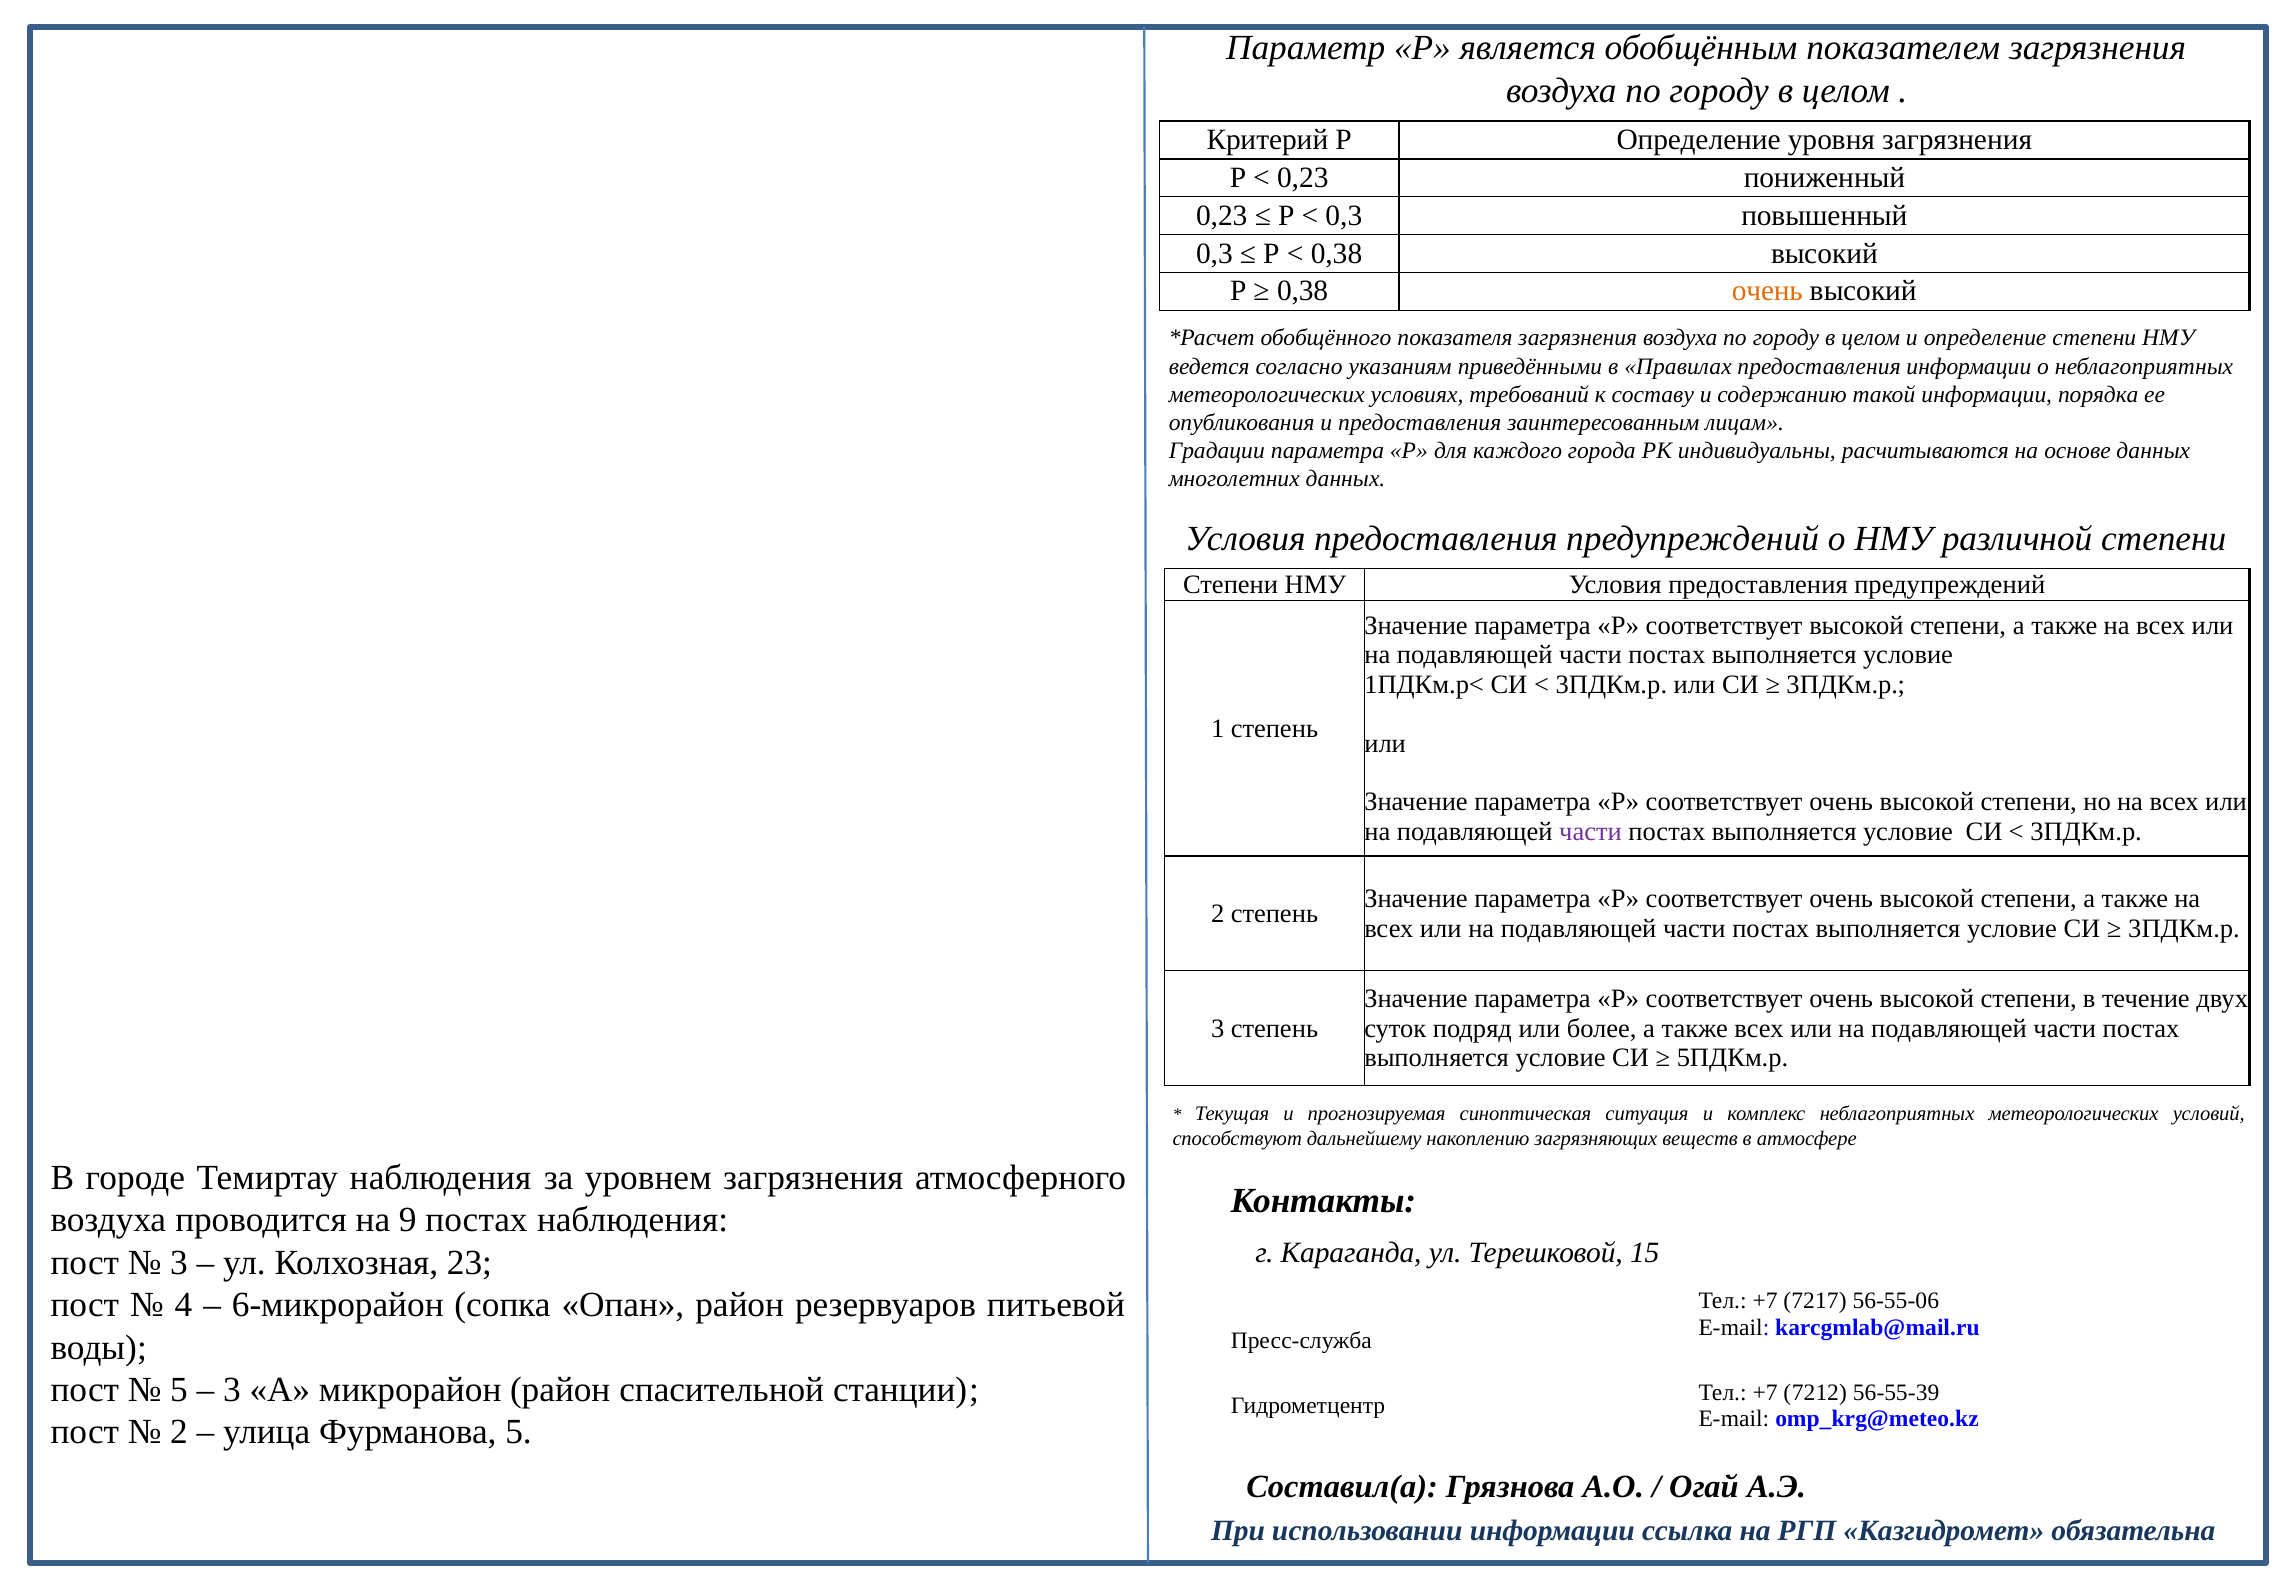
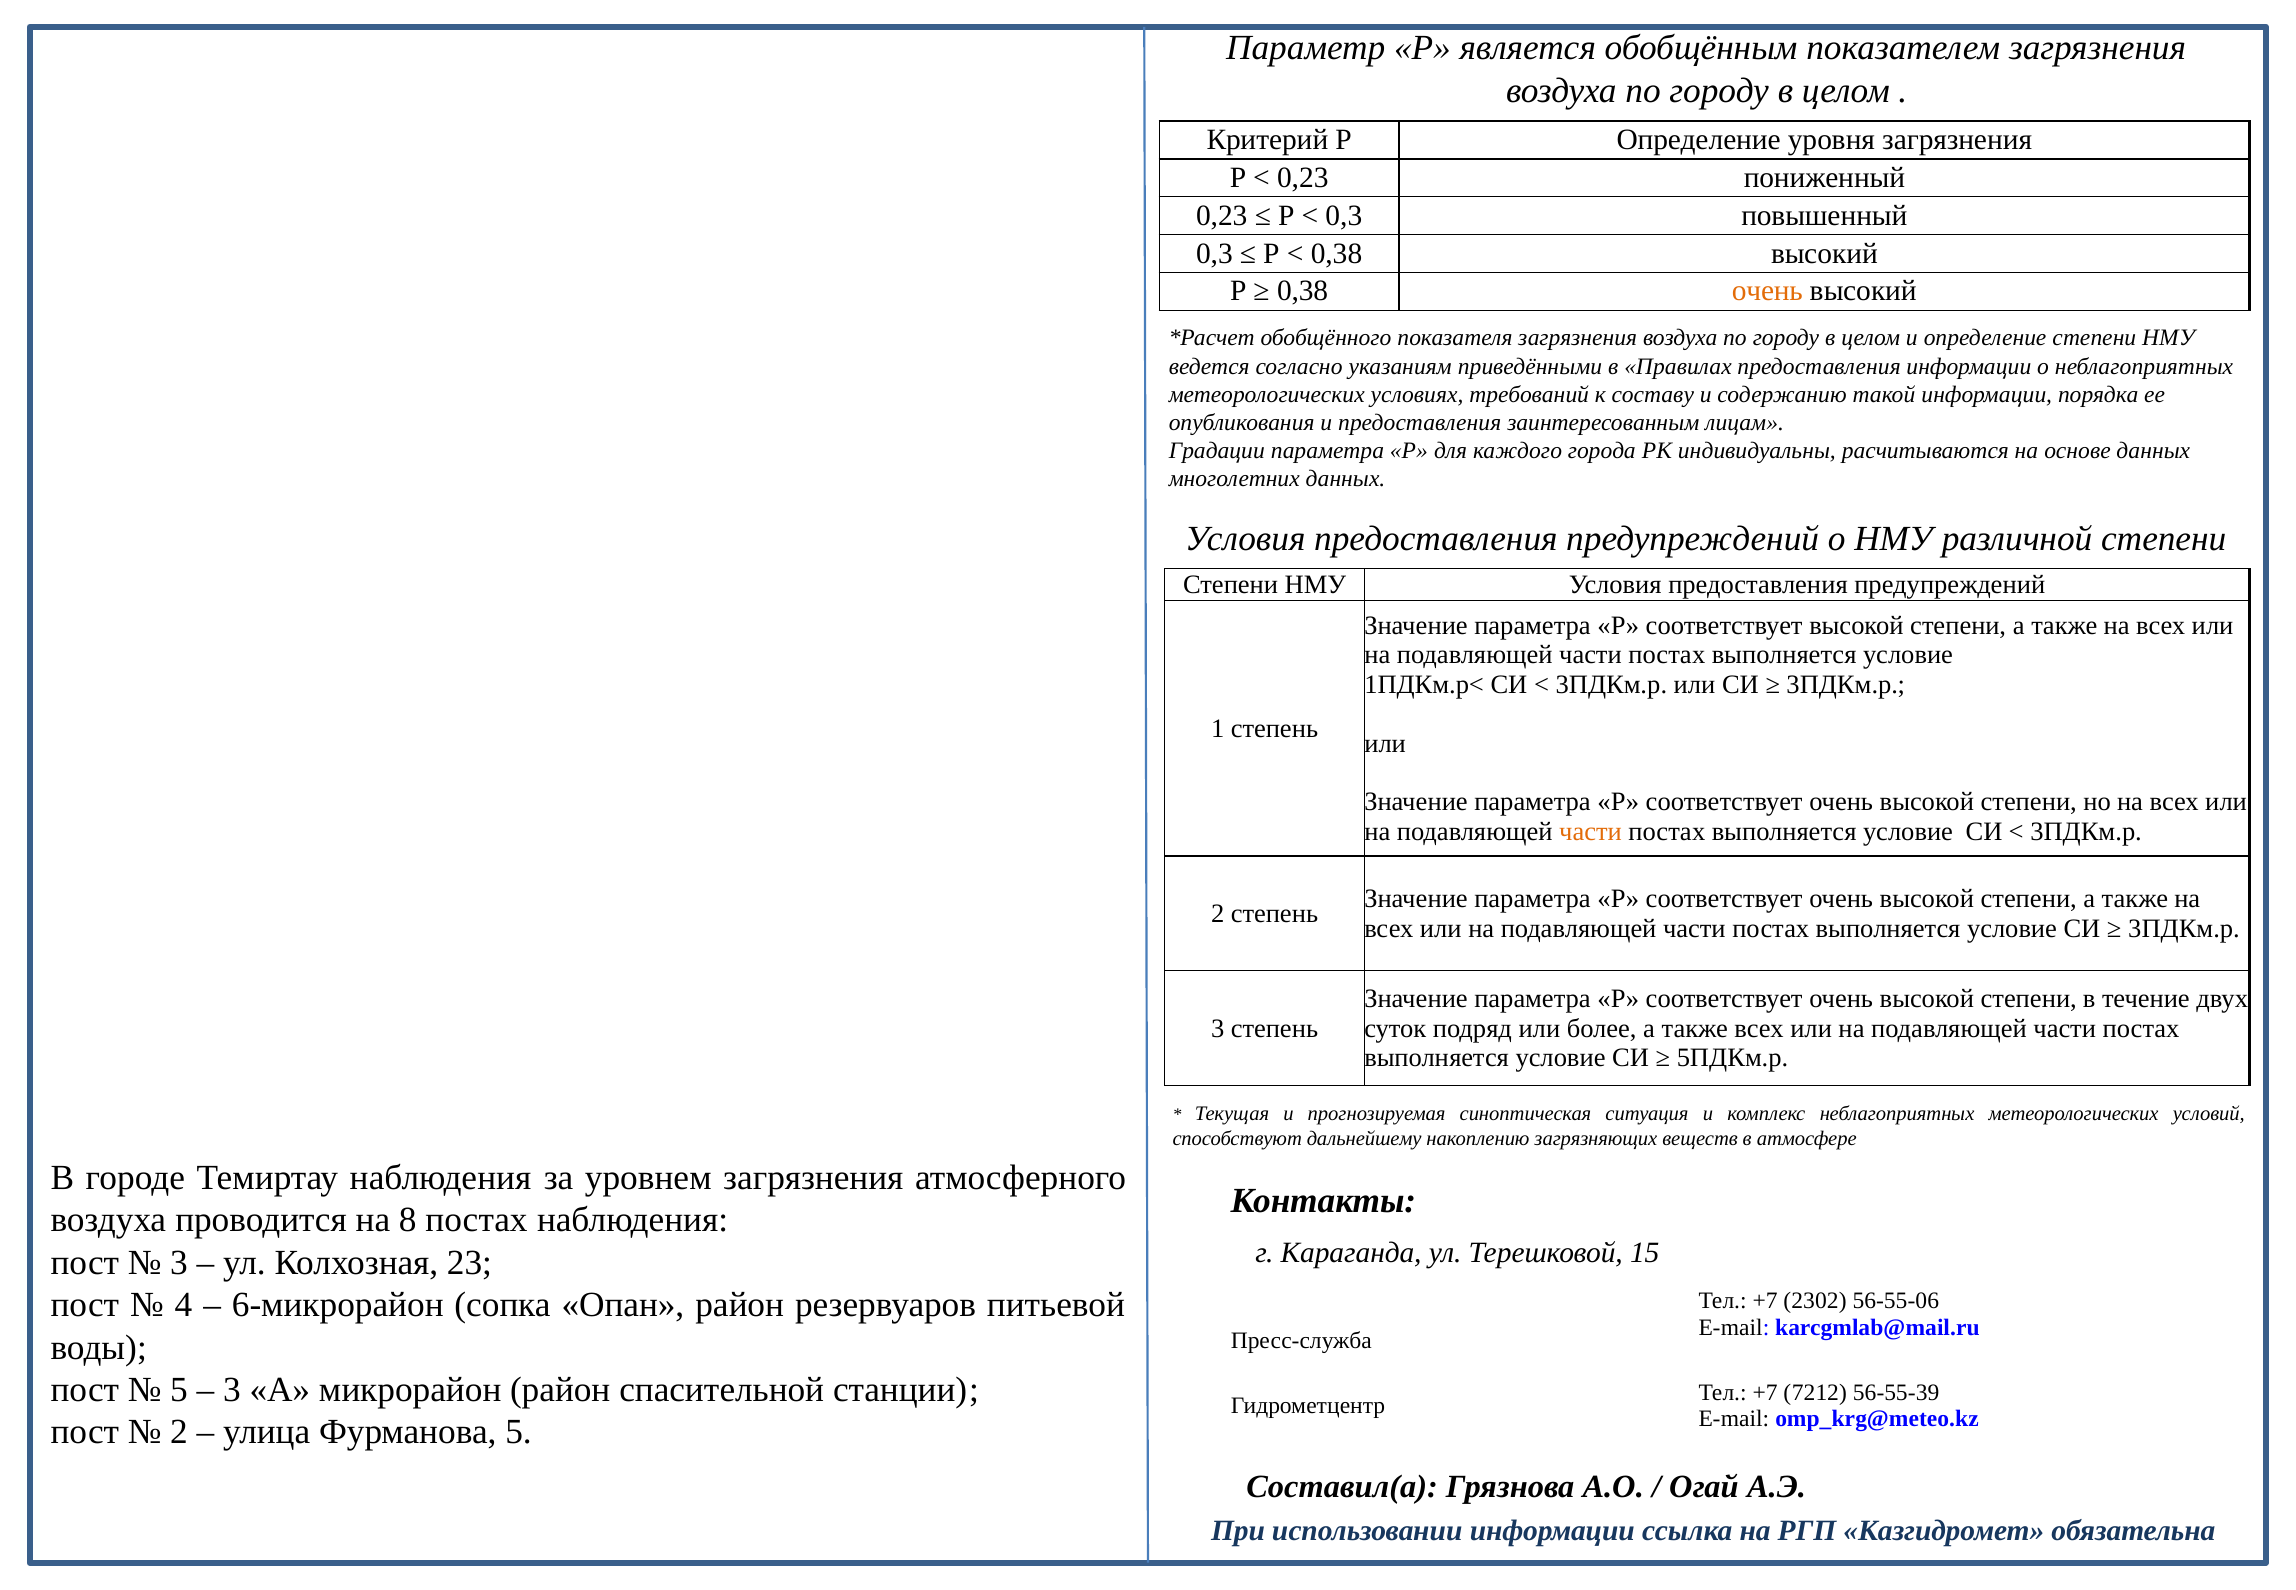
части at (1591, 831) colour: purple -> orange
9: 9 -> 8
7217: 7217 -> 2302
